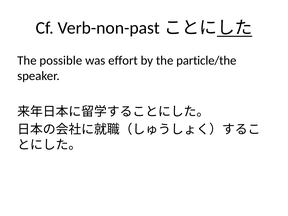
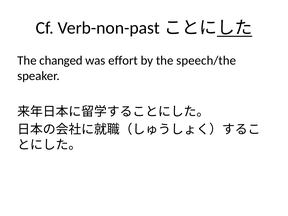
possible: possible -> changed
particle/the: particle/the -> speech/the
